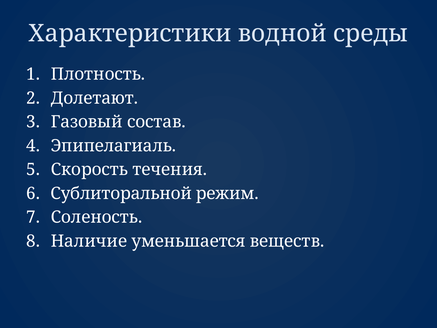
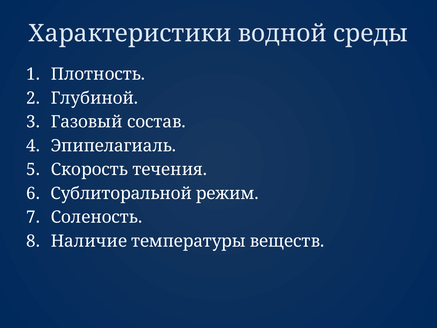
Долетают: Долетают -> Глубиной
уменьшается: уменьшается -> температуры
